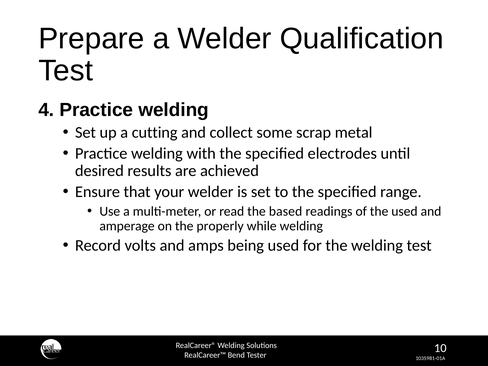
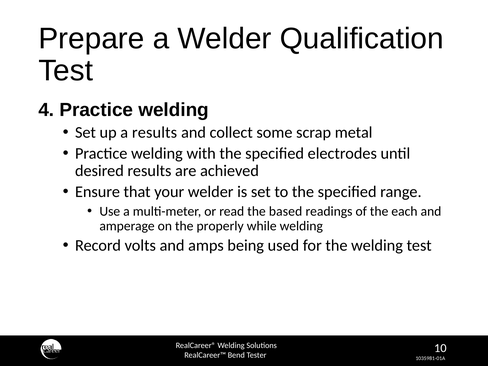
a cutting: cutting -> results
the used: used -> each
